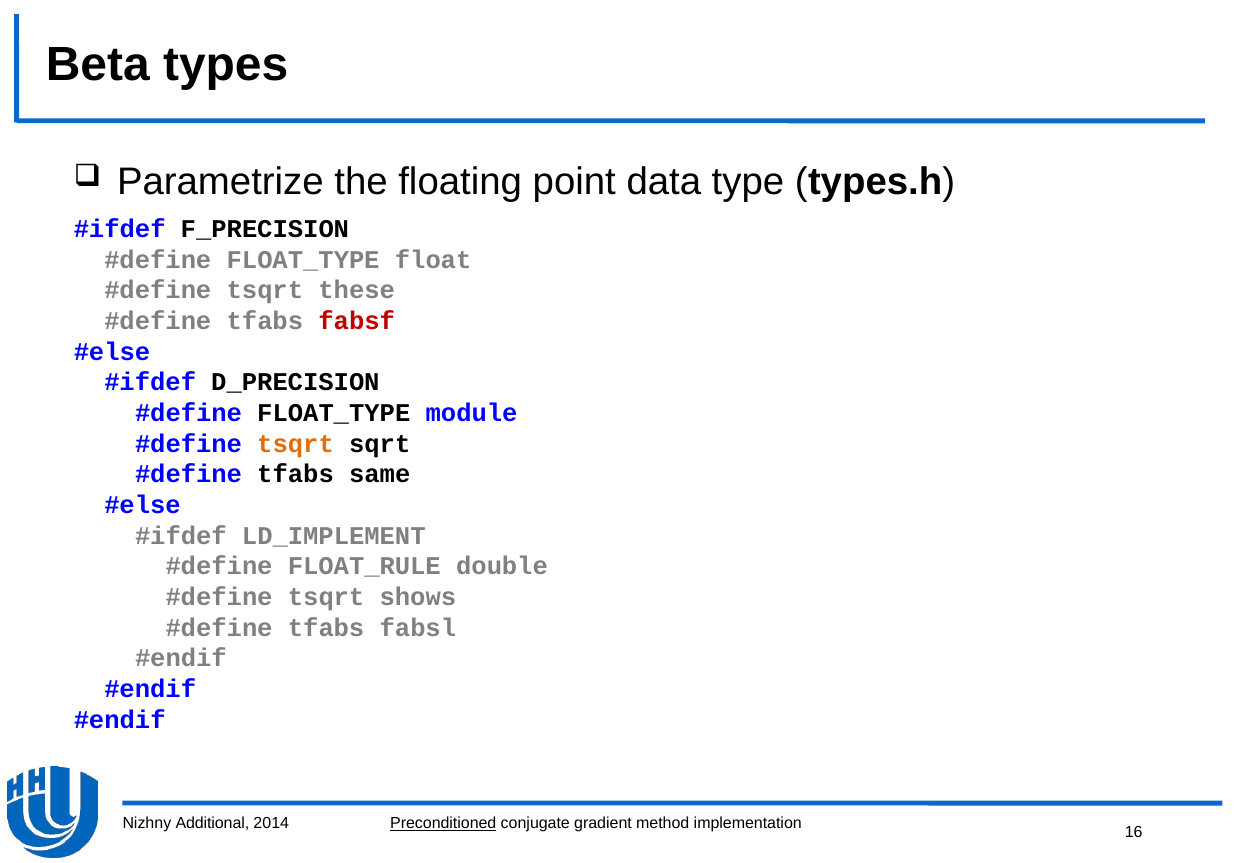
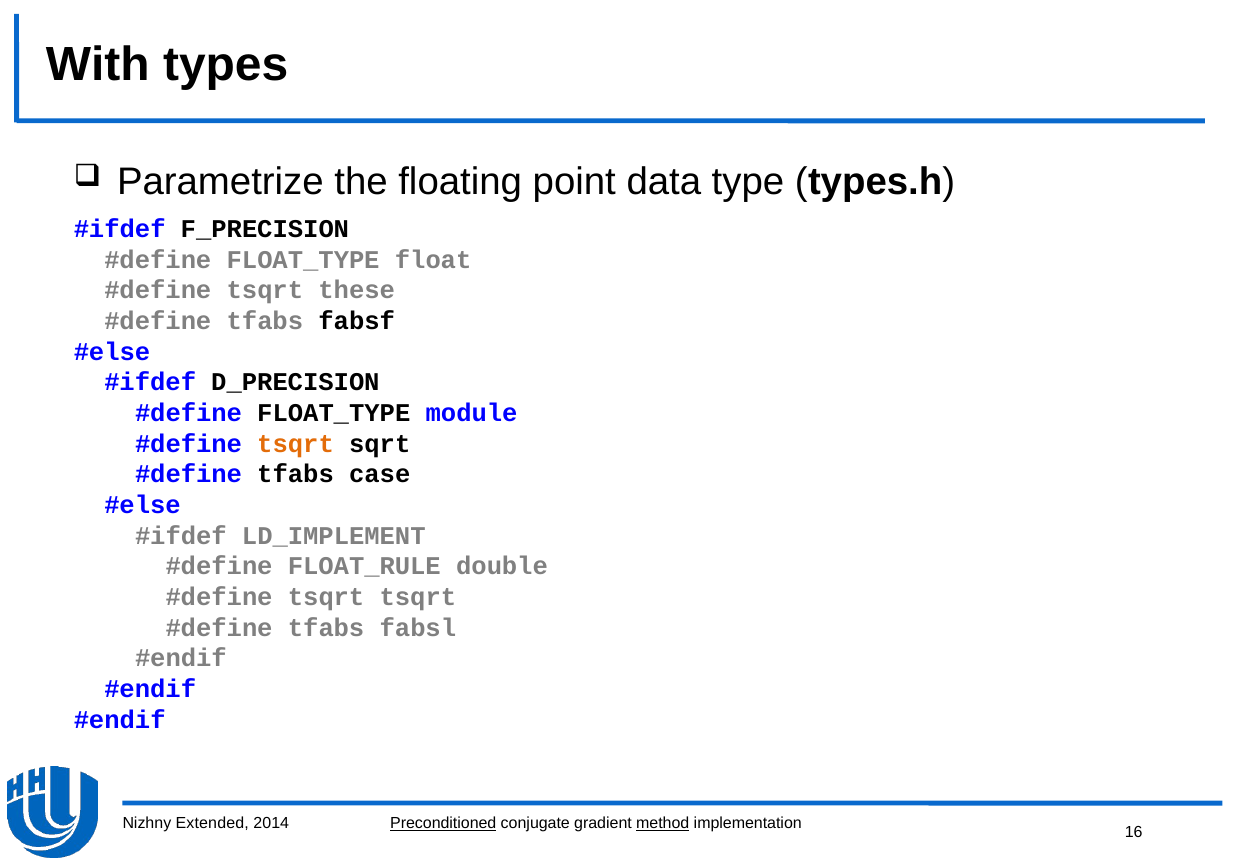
Beta: Beta -> With
fabsf colour: red -> black
same: same -> case
tsqrt shows: shows -> tsqrt
Additional: Additional -> Extended
method underline: none -> present
